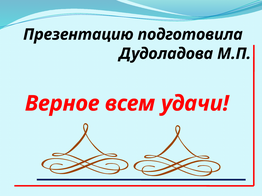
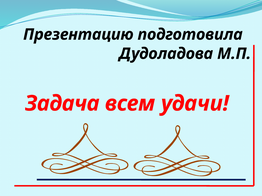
Верное: Верное -> Задача
